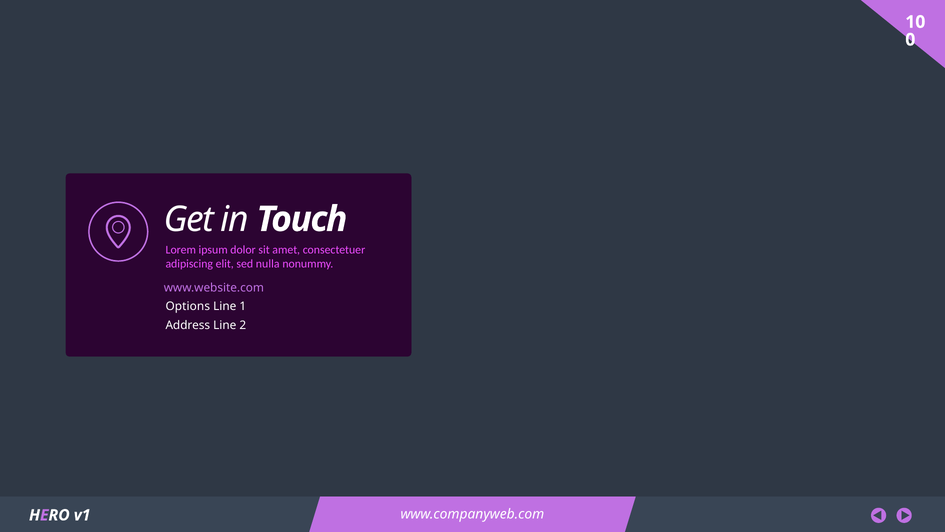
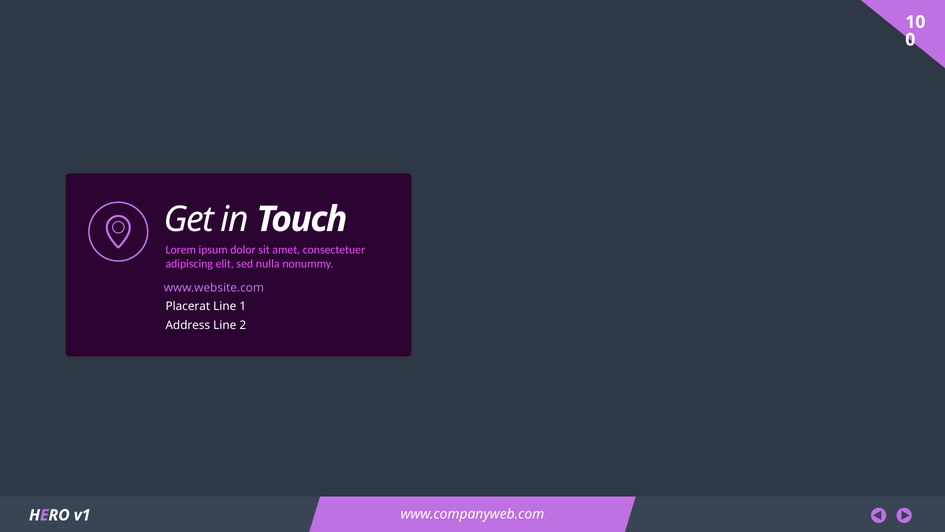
Options: Options -> Placerat
